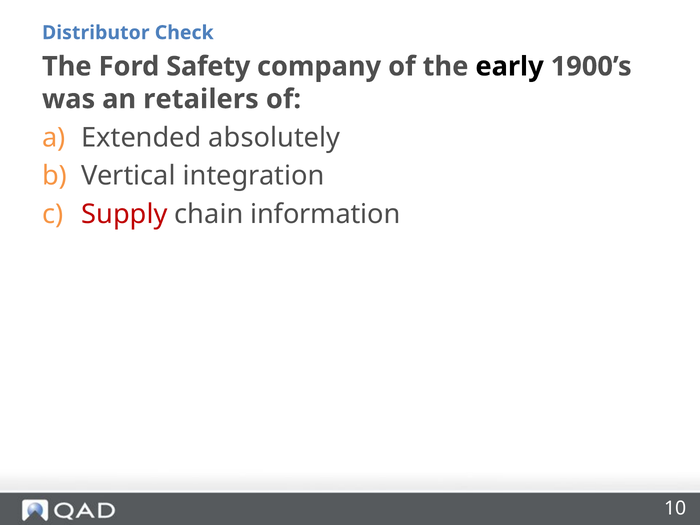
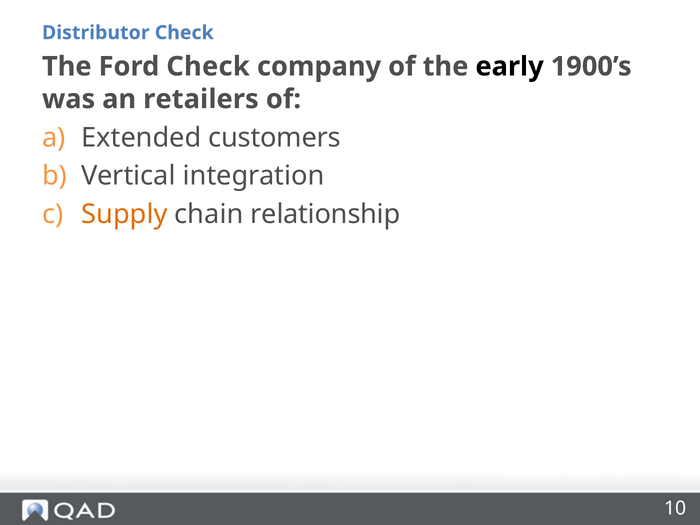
Ford Safety: Safety -> Check
absolutely: absolutely -> customers
Supply colour: red -> orange
information: information -> relationship
